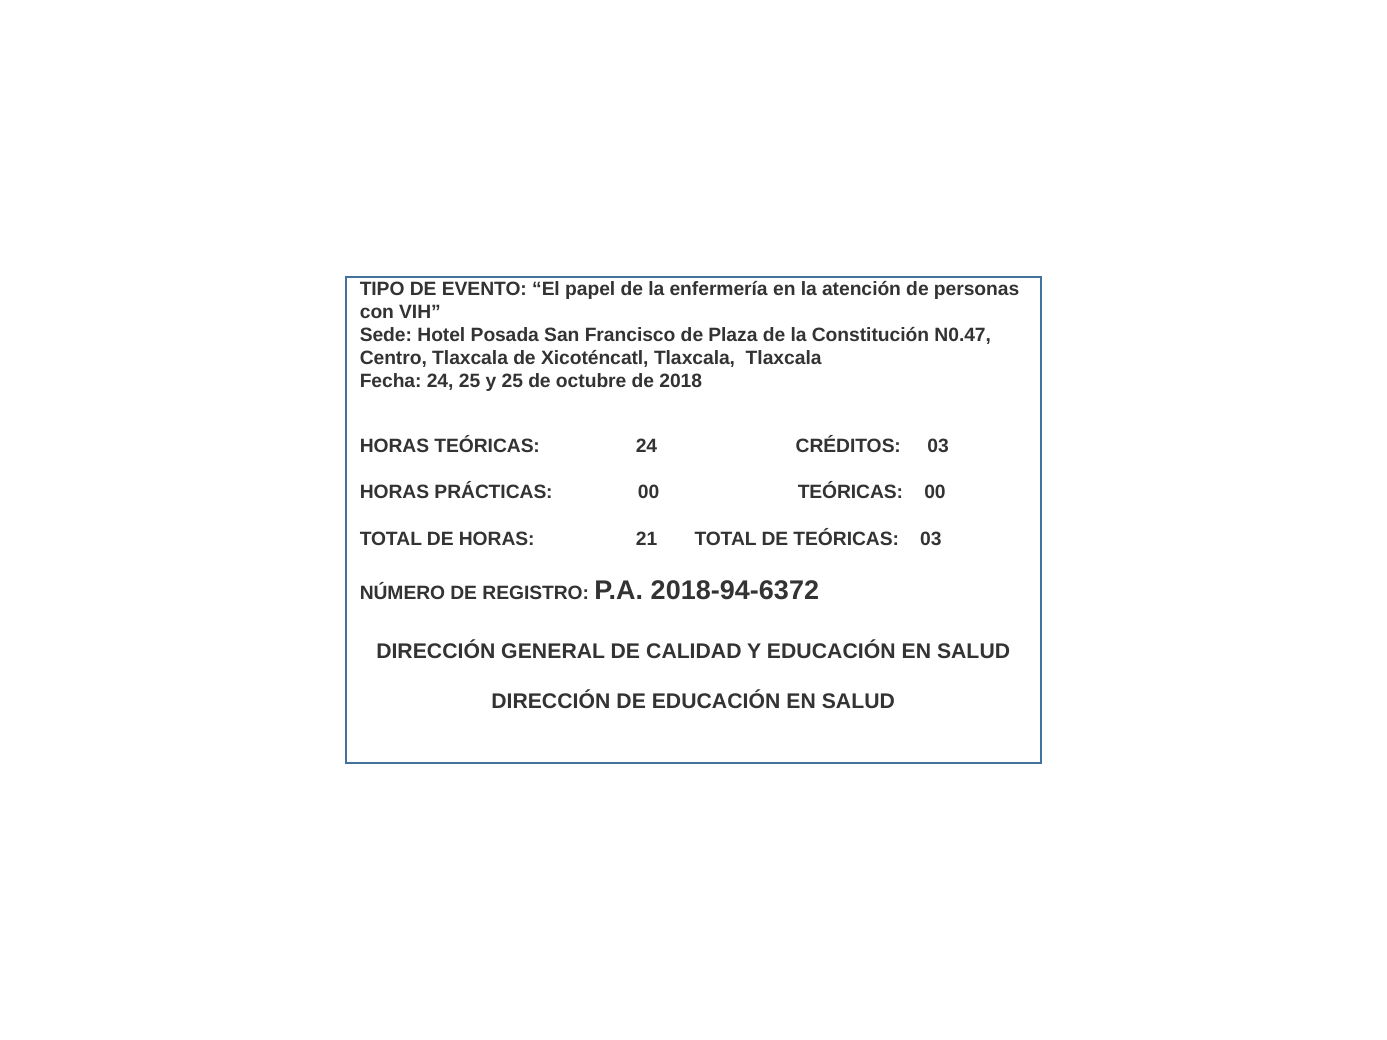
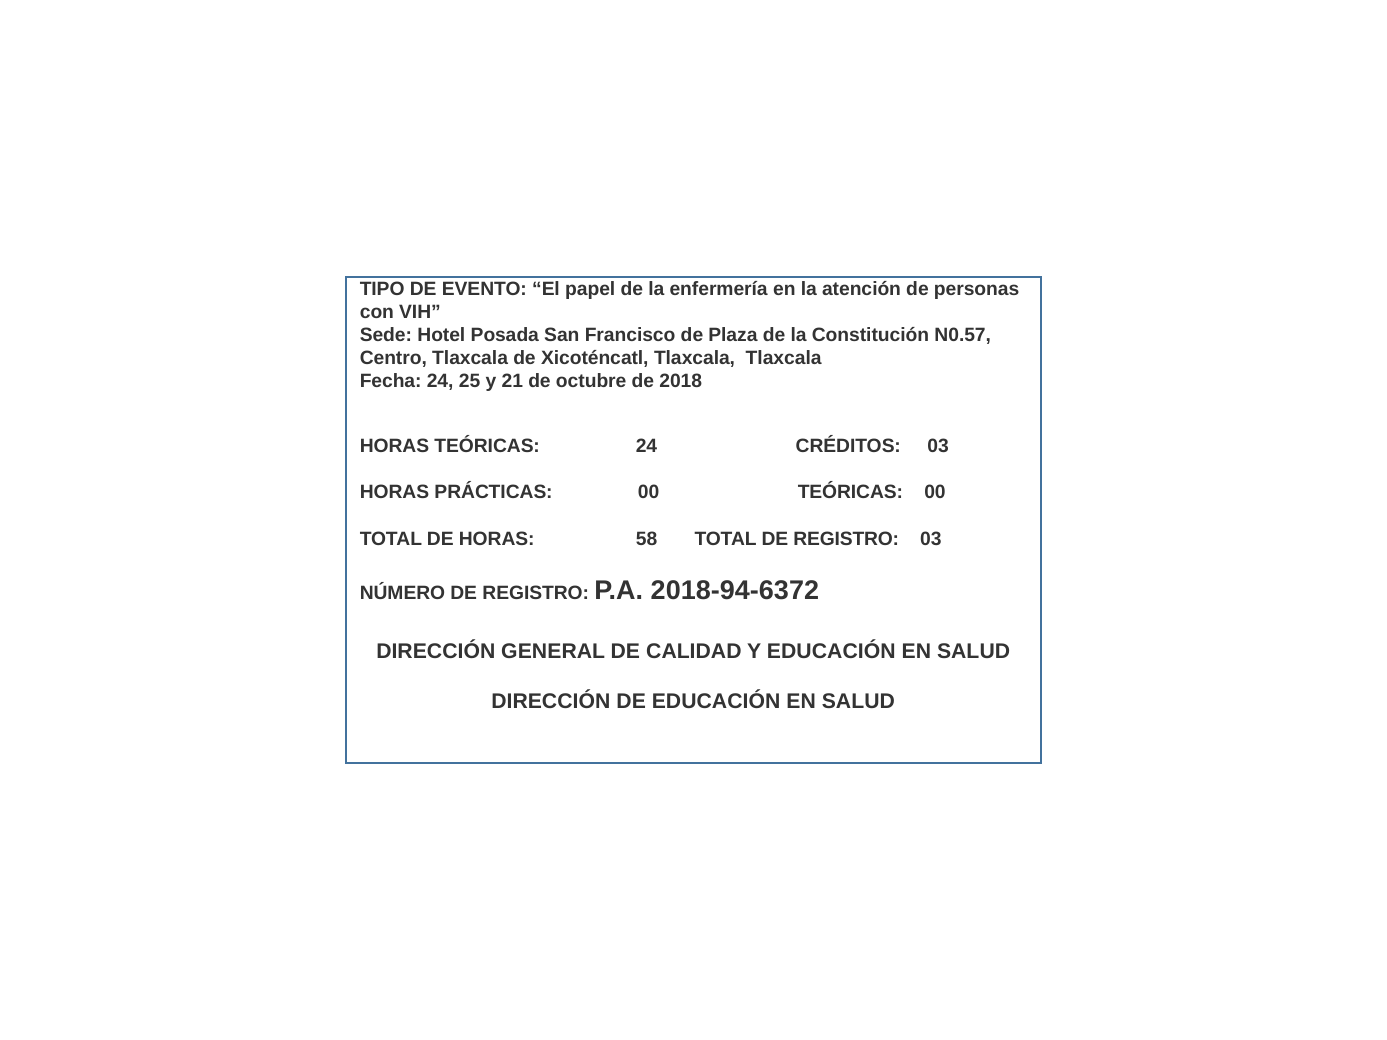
N0.47: N0.47 -> N0.57
y 25: 25 -> 21
21: 21 -> 58
TOTAL DE TEÓRICAS: TEÓRICAS -> REGISTRO
